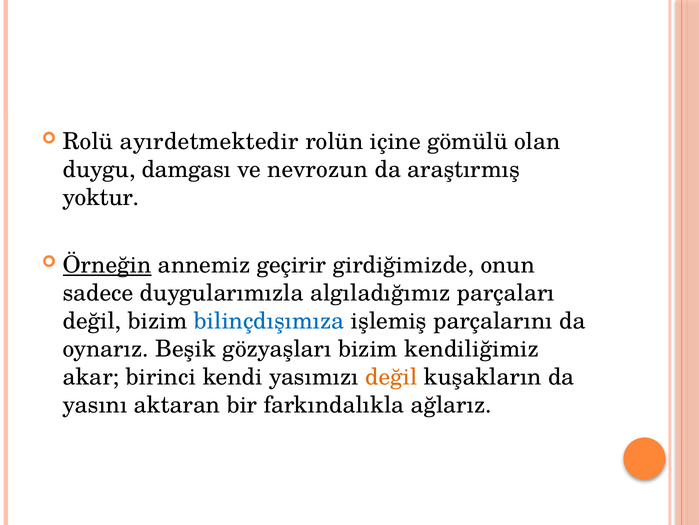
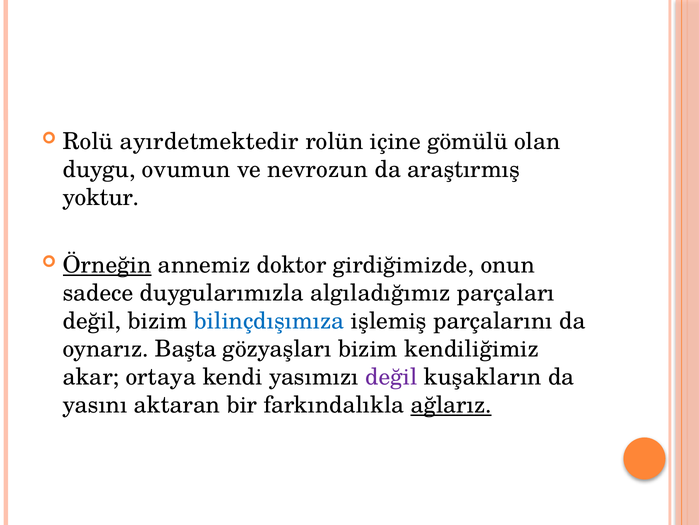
damgası: damgası -> ovumun
geçirir: geçirir -> doktor
Beşik: Beşik -> Başta
birinci: birinci -> ortaya
değil at (391, 377) colour: orange -> purple
ağlarız underline: none -> present
